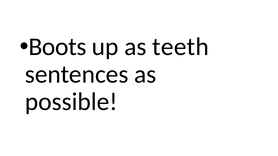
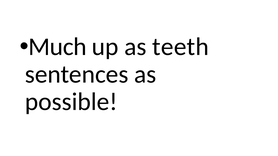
Boots: Boots -> Much
